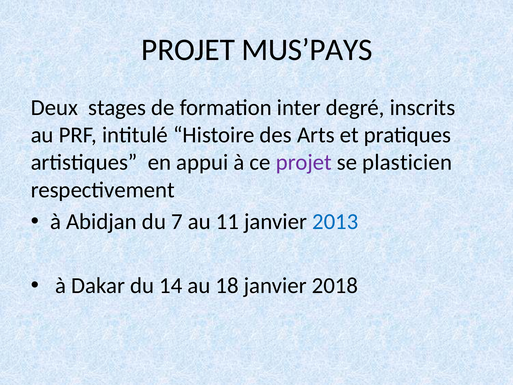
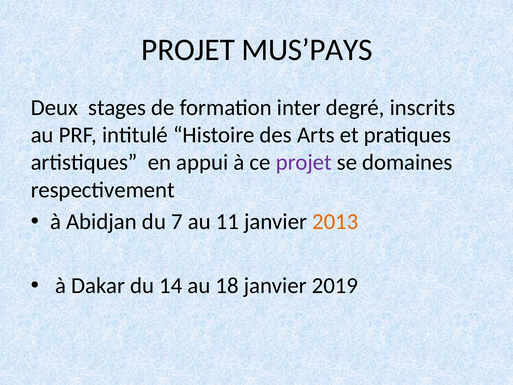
plasticien: plasticien -> domaines
2013 colour: blue -> orange
2018: 2018 -> 2019
